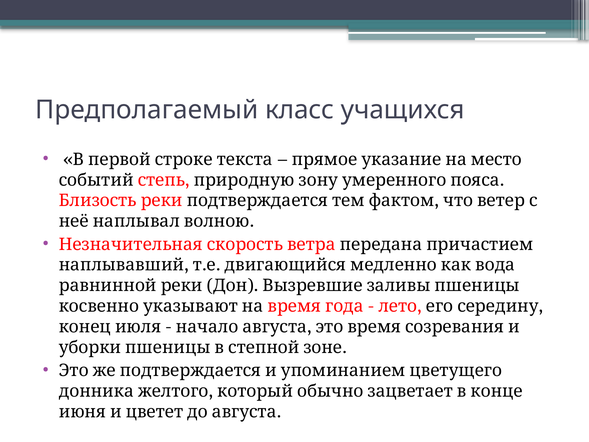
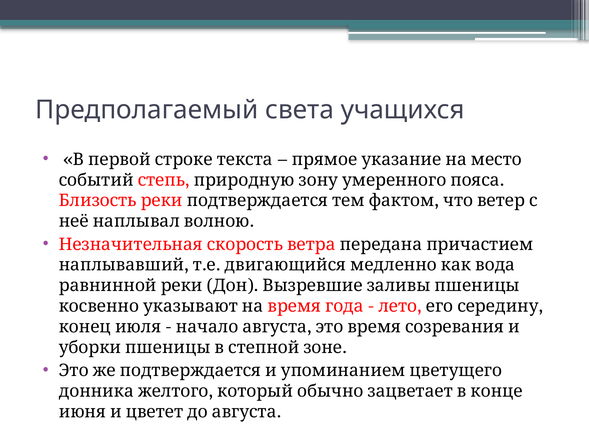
класс: класс -> света
